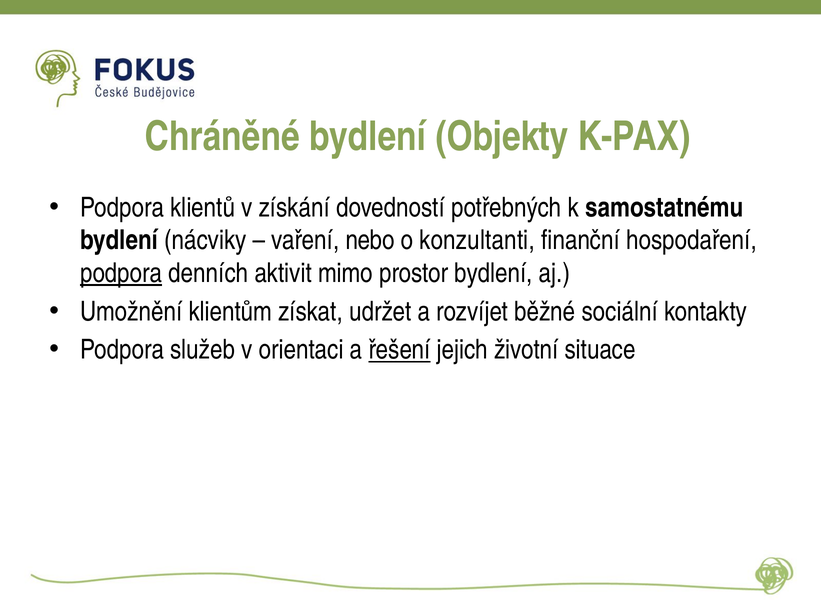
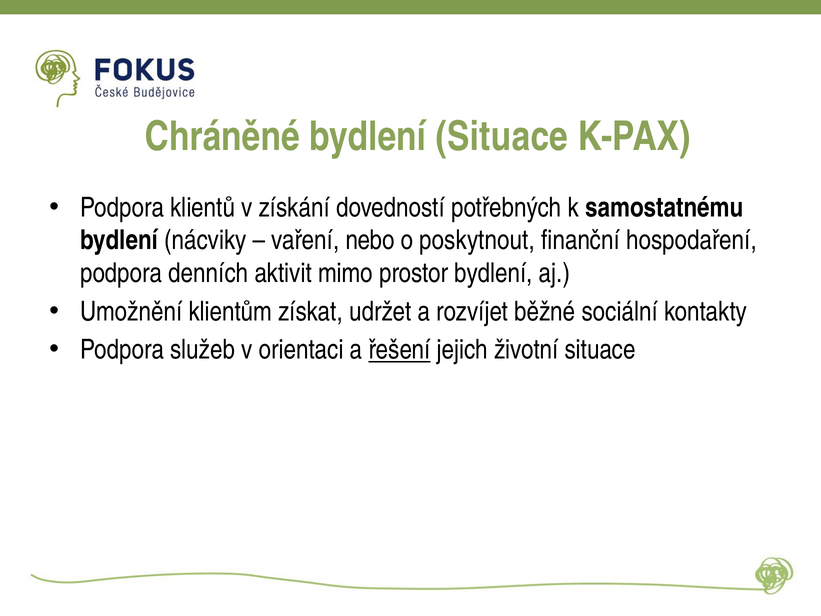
bydlení Objekty: Objekty -> Situace
konzultanti: konzultanti -> poskytnout
podpora at (121, 273) underline: present -> none
